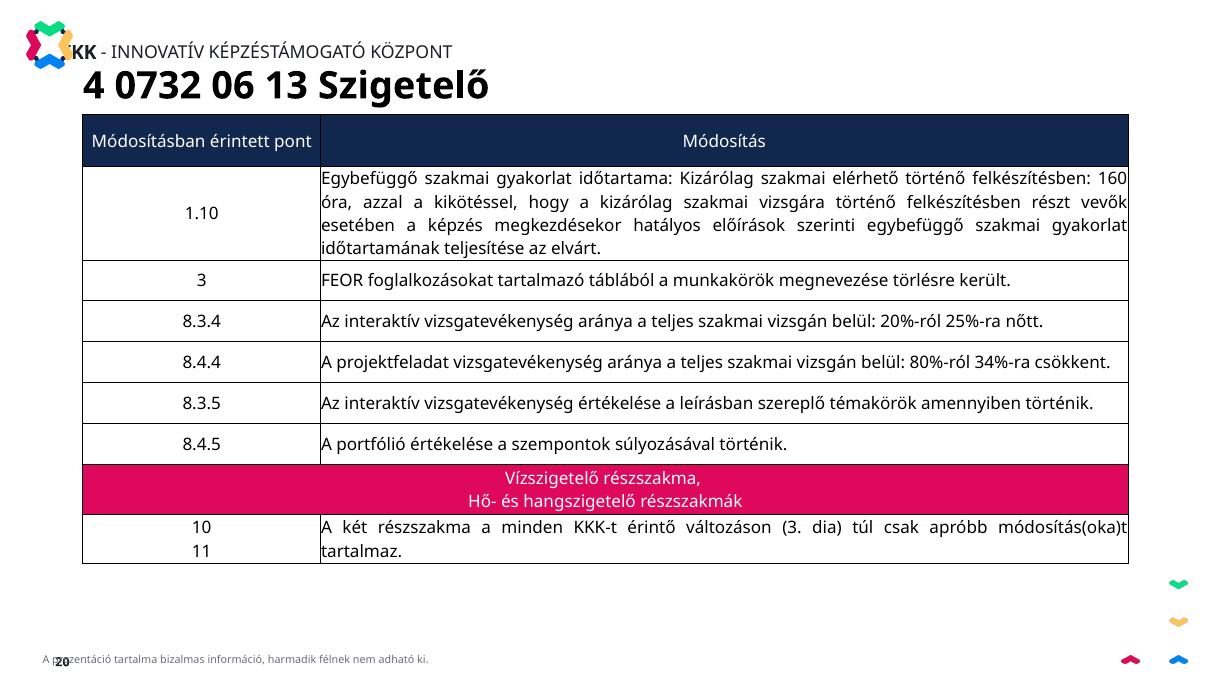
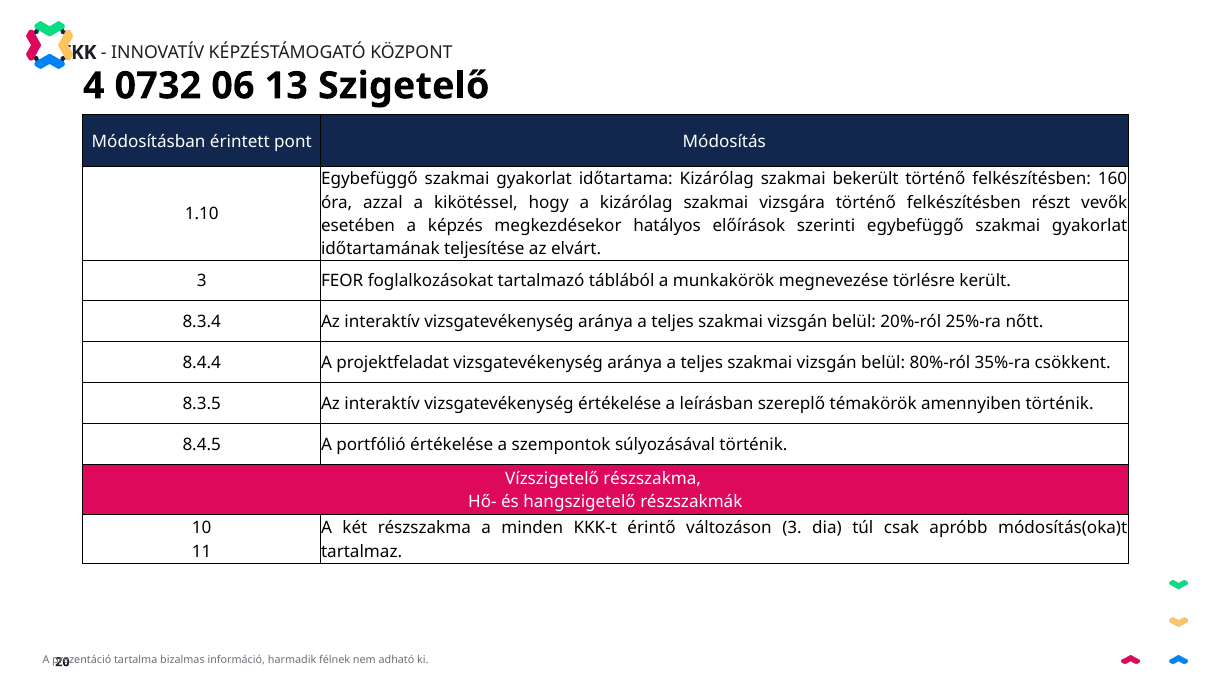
elérhető: elérhető -> bekerült
34%-ra: 34%-ra -> 35%-ra
